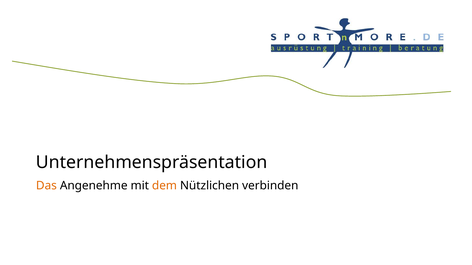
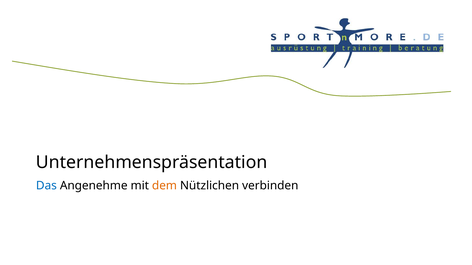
Das colour: orange -> blue
